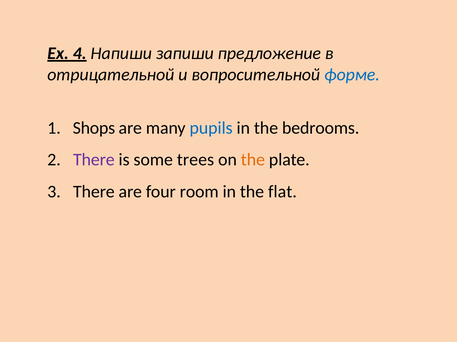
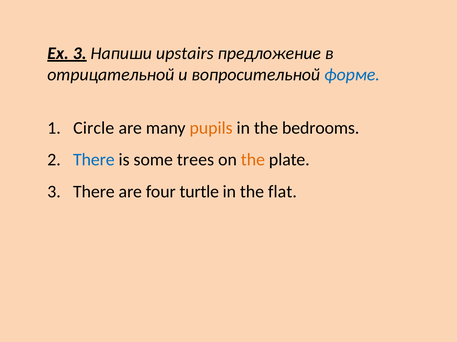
Ex 4: 4 -> 3
запиши: запиши -> upstairs
Shops: Shops -> Circle
pupils colour: blue -> orange
There at (94, 160) colour: purple -> blue
room: room -> turtle
